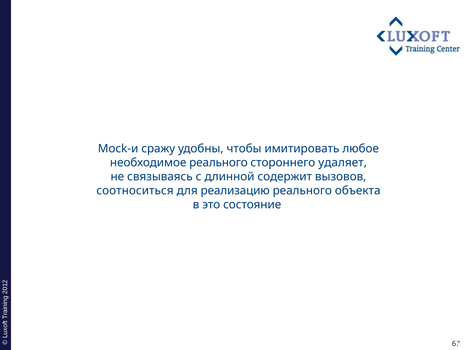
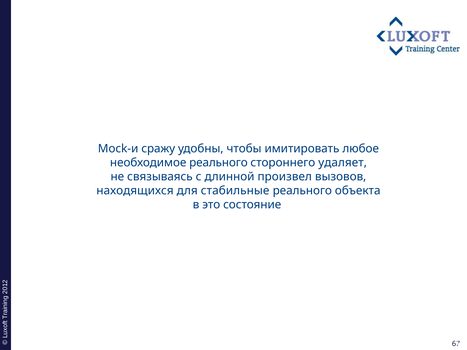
содержит: содержит -> произвел
соотноситься: соотноситься -> находящихся
реализацию: реализацию -> стабильные
